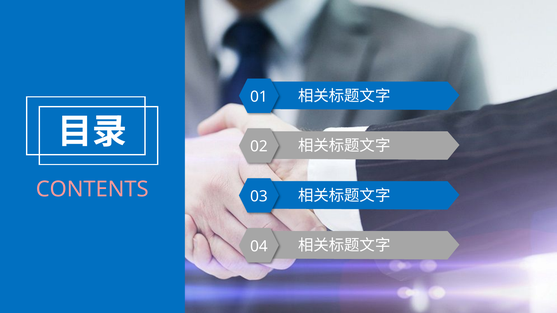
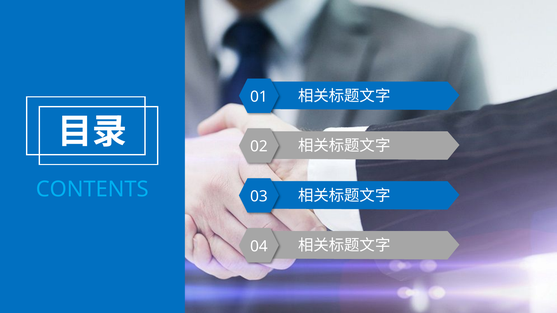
CONTENTS colour: pink -> light blue
